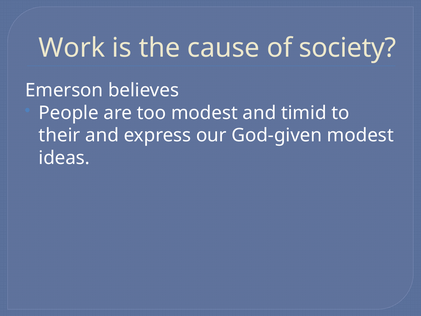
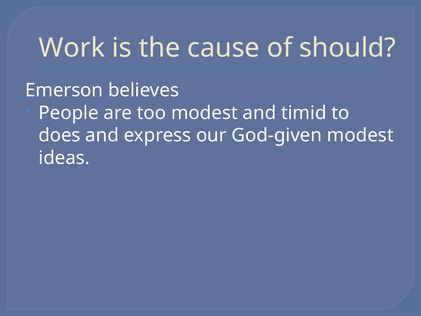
society: society -> should
their: their -> does
